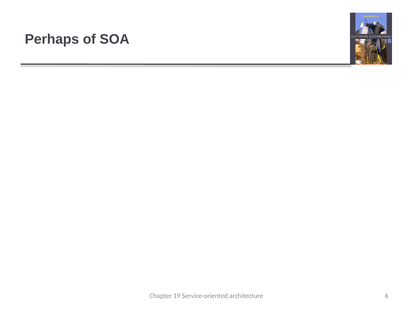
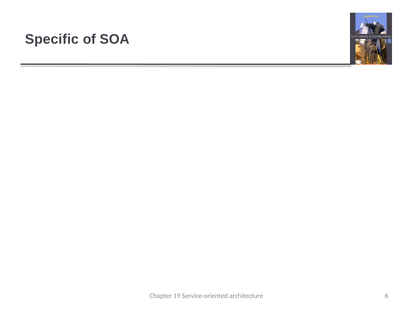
Perhaps: Perhaps -> Specific
